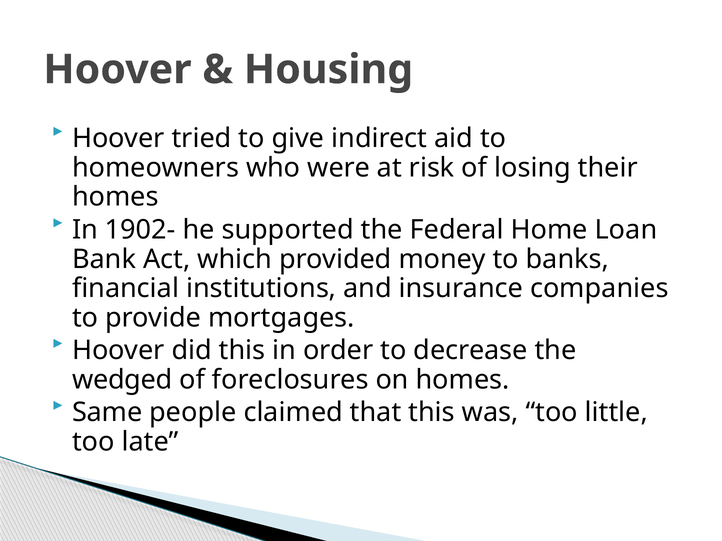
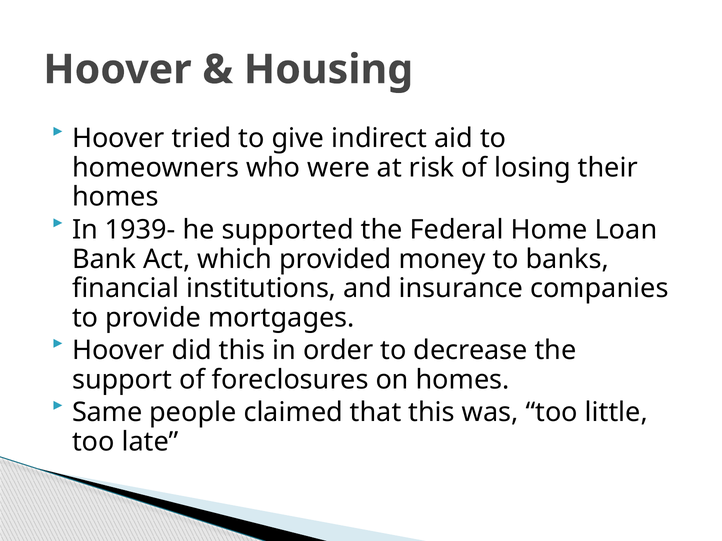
1902-: 1902- -> 1939-
wedged: wedged -> support
